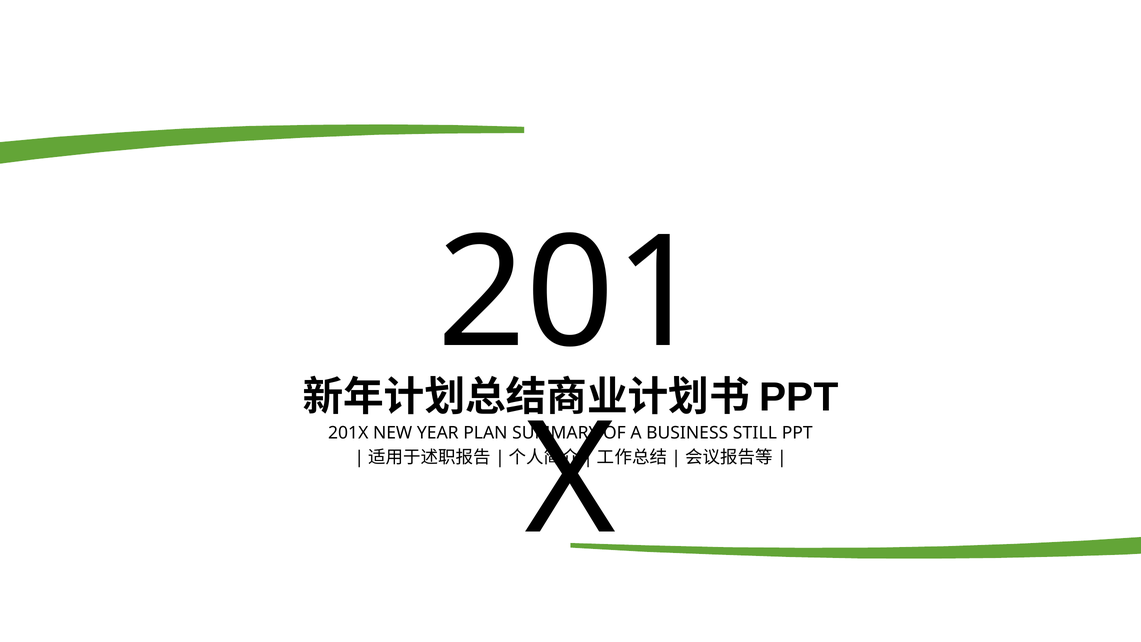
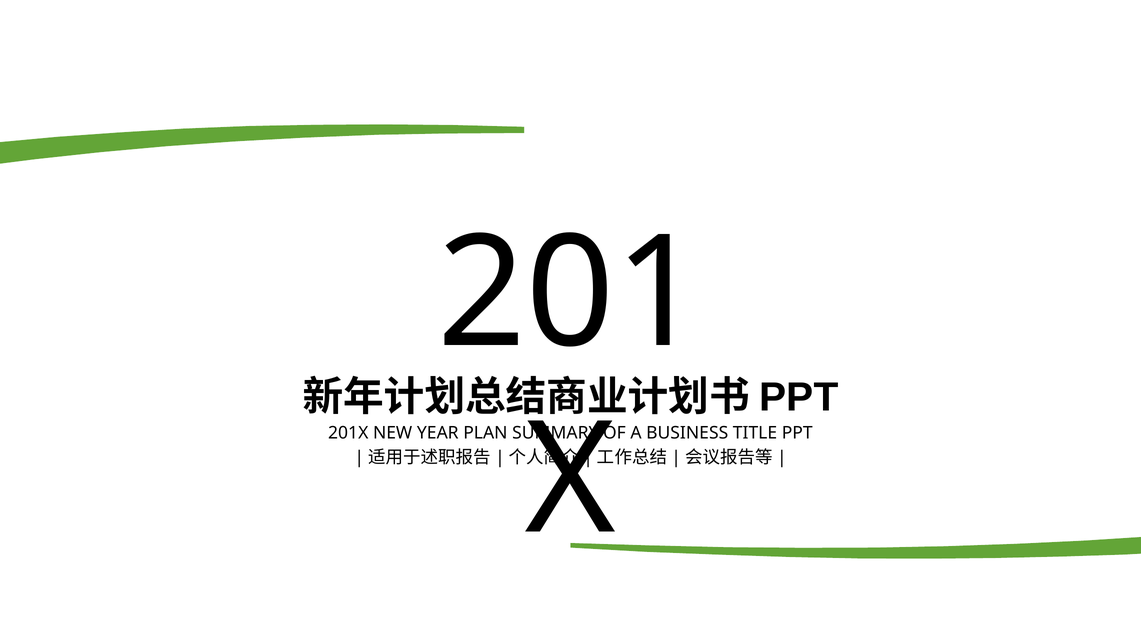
STILL: STILL -> TITLE
